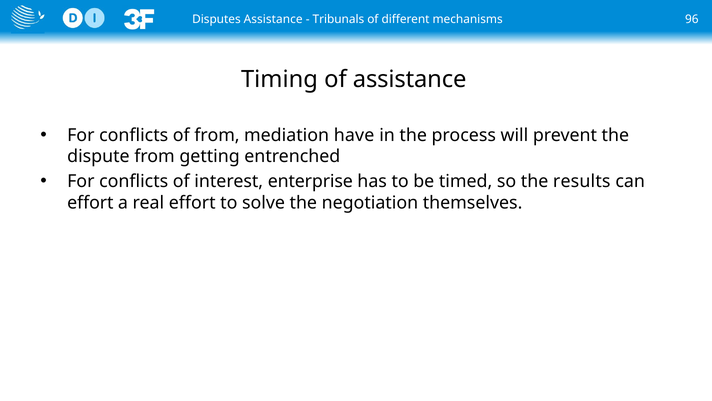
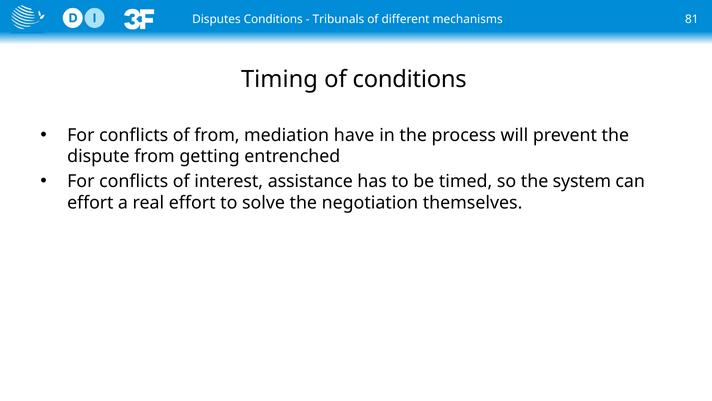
Disputes Assistance: Assistance -> Conditions
96: 96 -> 81
of assistance: assistance -> conditions
enterprise: enterprise -> assistance
results: results -> system
